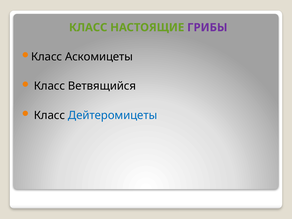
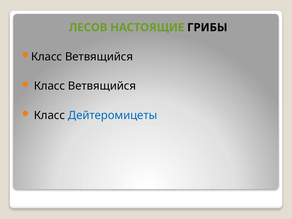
КЛАСС at (88, 27): КЛАСС -> ЛЕСОВ
ГРИБЫ colour: purple -> black
Аскомицеты at (99, 57): Аскомицеты -> Ветвящийся
